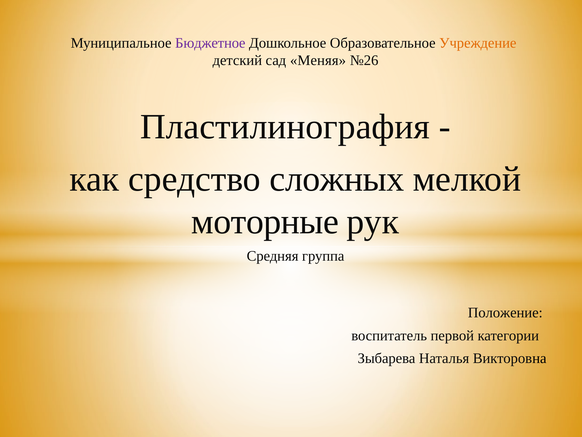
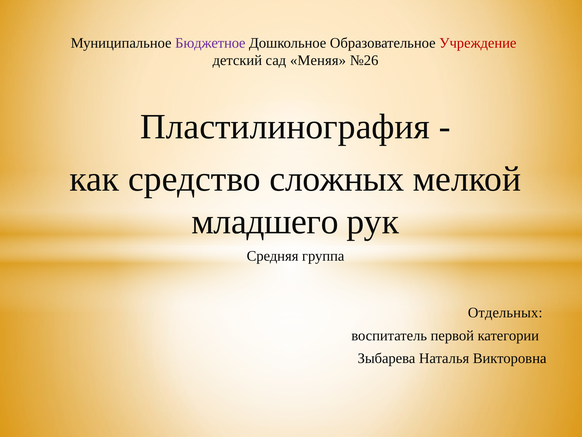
Учреждение colour: orange -> red
моторные: моторные -> младшего
Положение: Положение -> Отдельных
